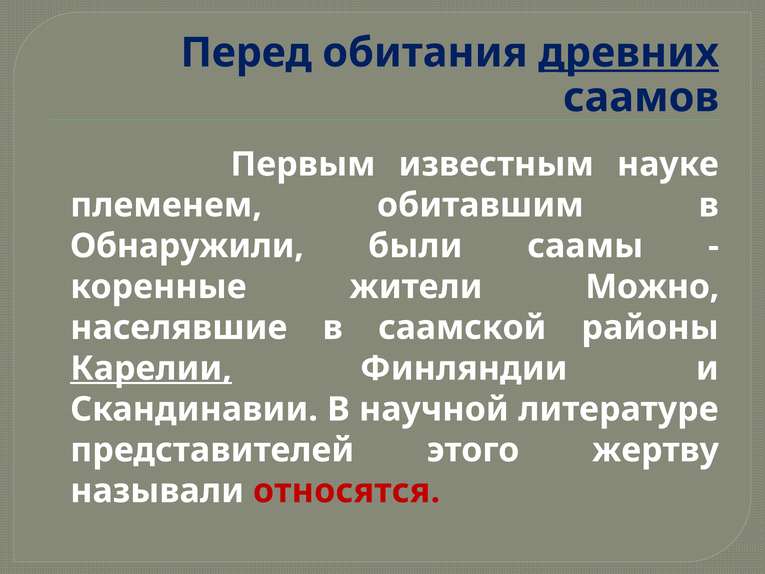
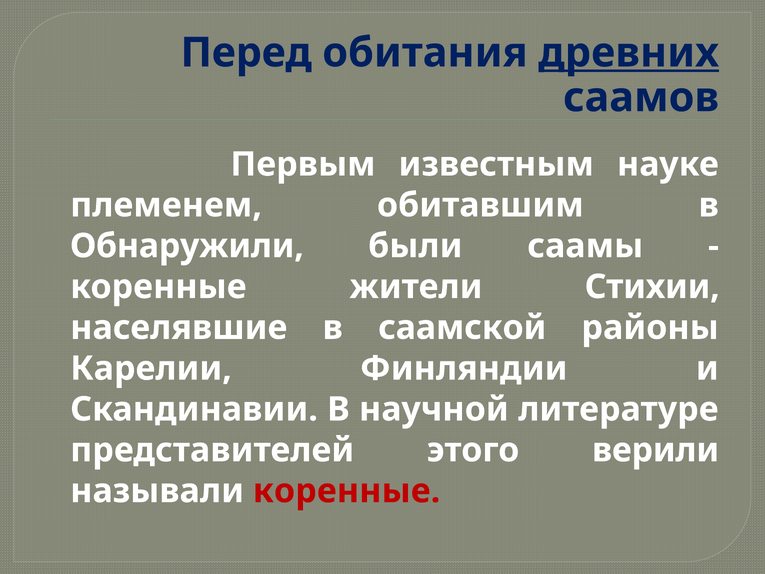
Можно: Можно -> Стихии
Карелии underline: present -> none
жертву: жертву -> верили
называли относятся: относятся -> коренные
